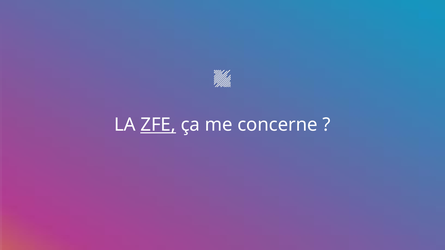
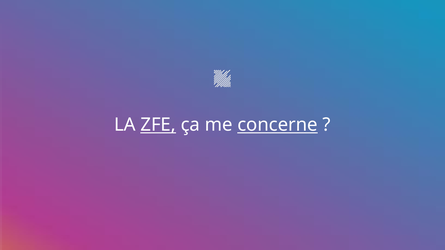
concerne underline: none -> present
